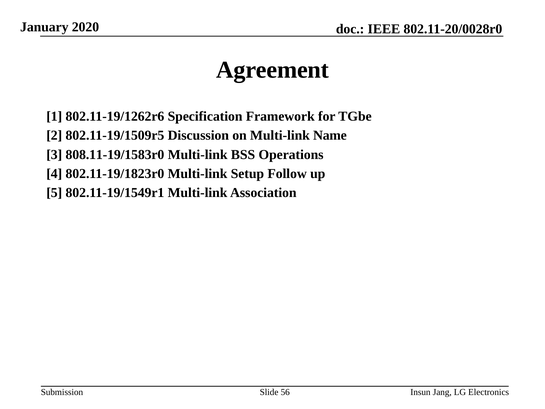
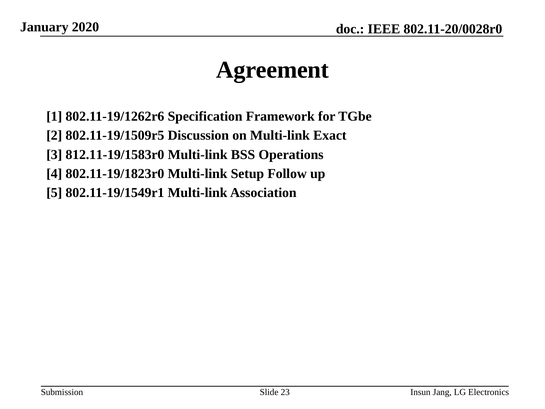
Name: Name -> Exact
808.11-19/1583r0: 808.11-19/1583r0 -> 812.11-19/1583r0
56: 56 -> 23
